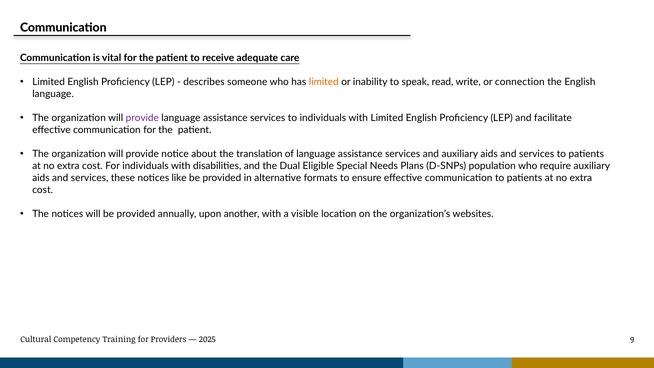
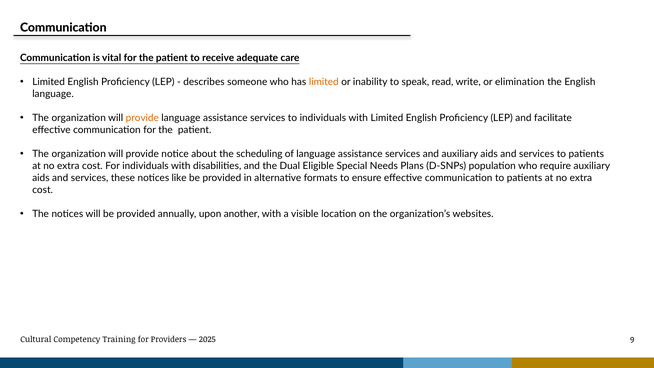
connection: connection -> elimination
provide at (142, 118) colour: purple -> orange
translation: translation -> scheduling
